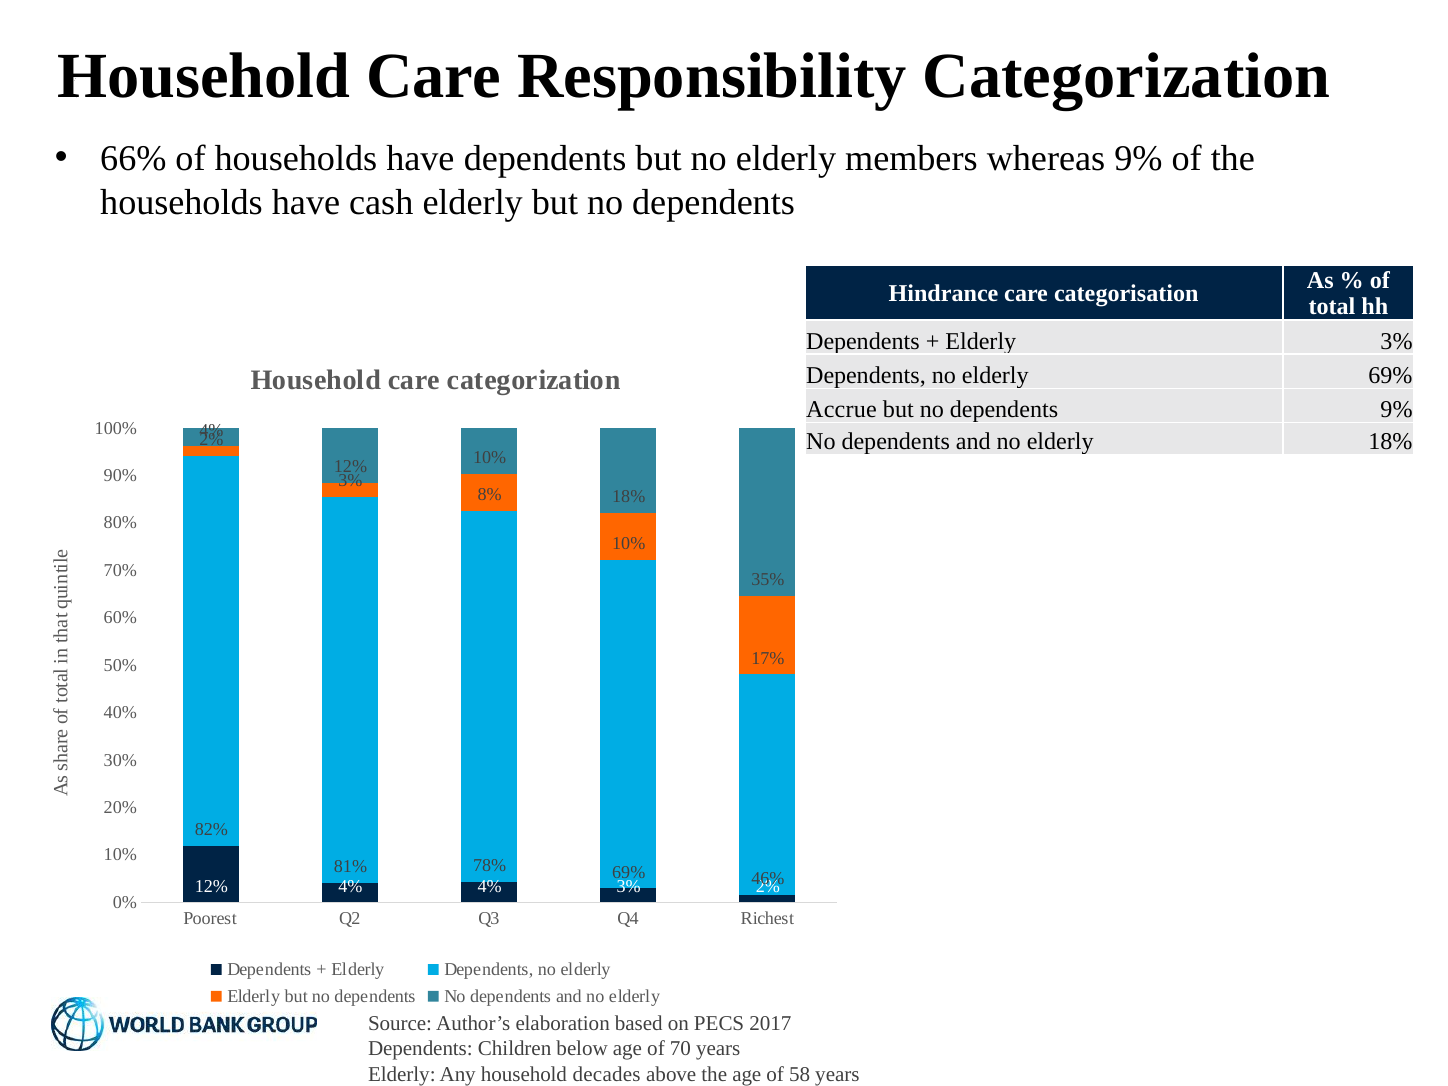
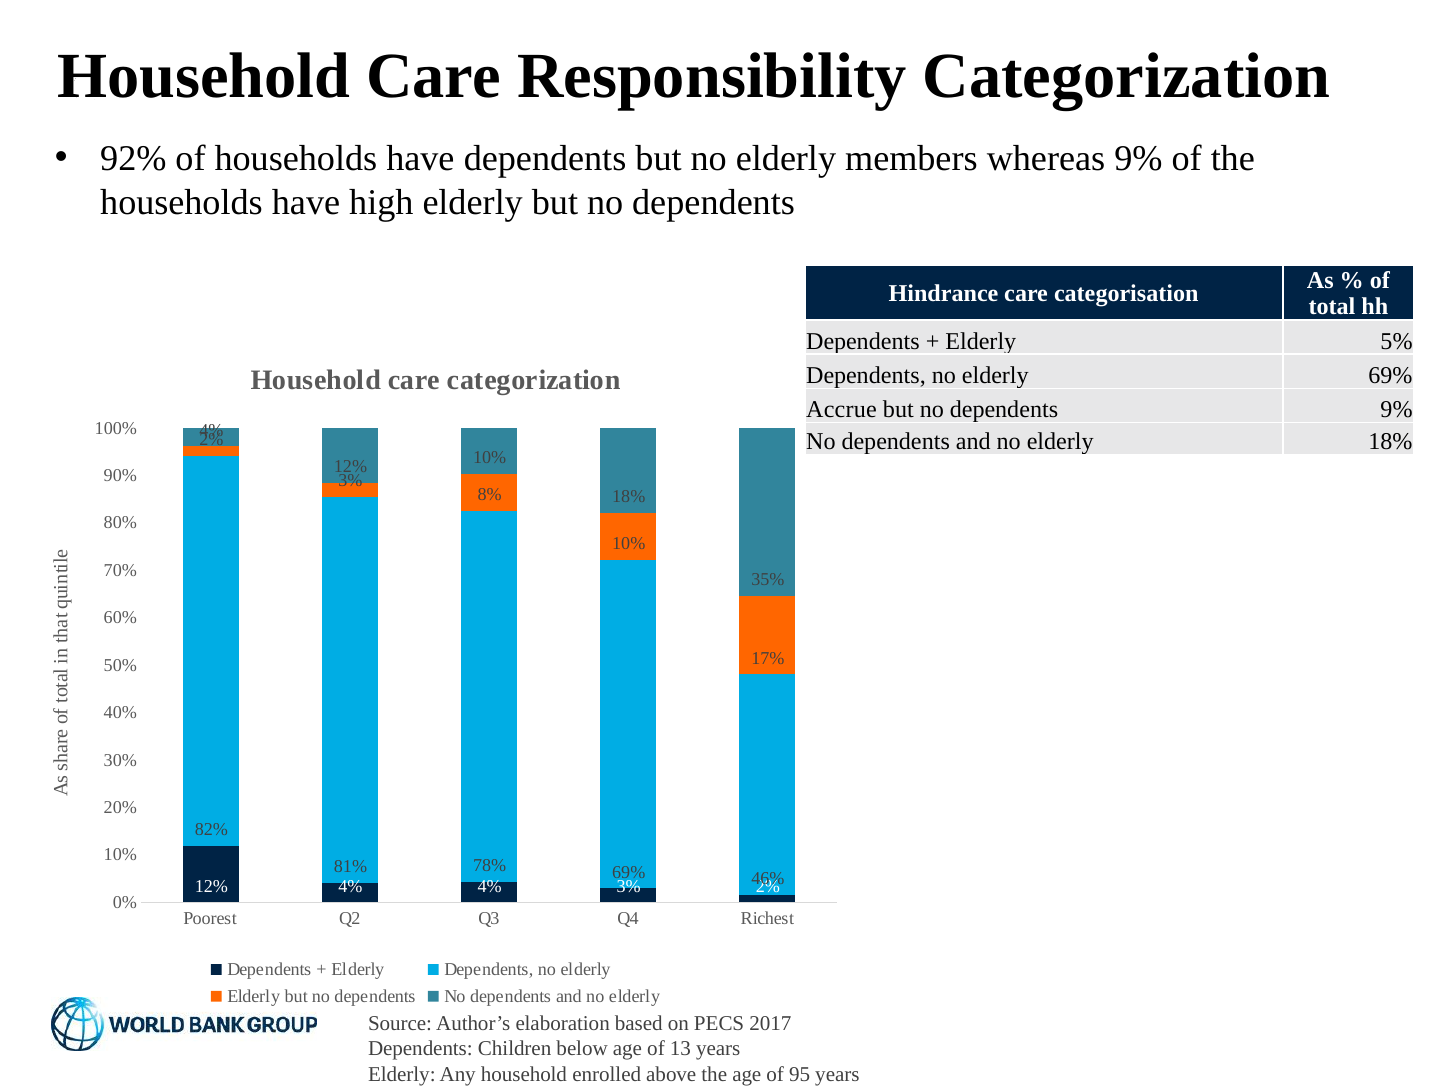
66%: 66% -> 92%
cash: cash -> high
Elderly 3%: 3% -> 5%
70: 70 -> 13
decades: decades -> enrolled
58: 58 -> 95
